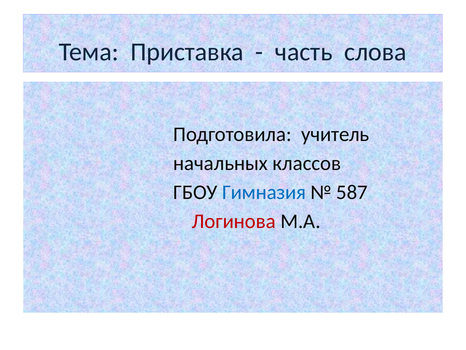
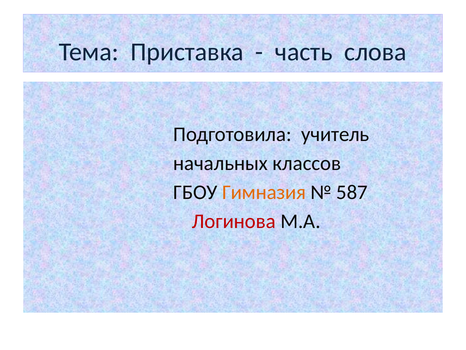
Гимназия colour: blue -> orange
